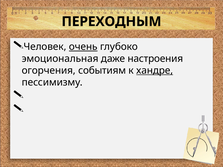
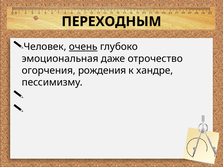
настроения: настроения -> отрочество
событиям: событиям -> рождения
хандре underline: present -> none
